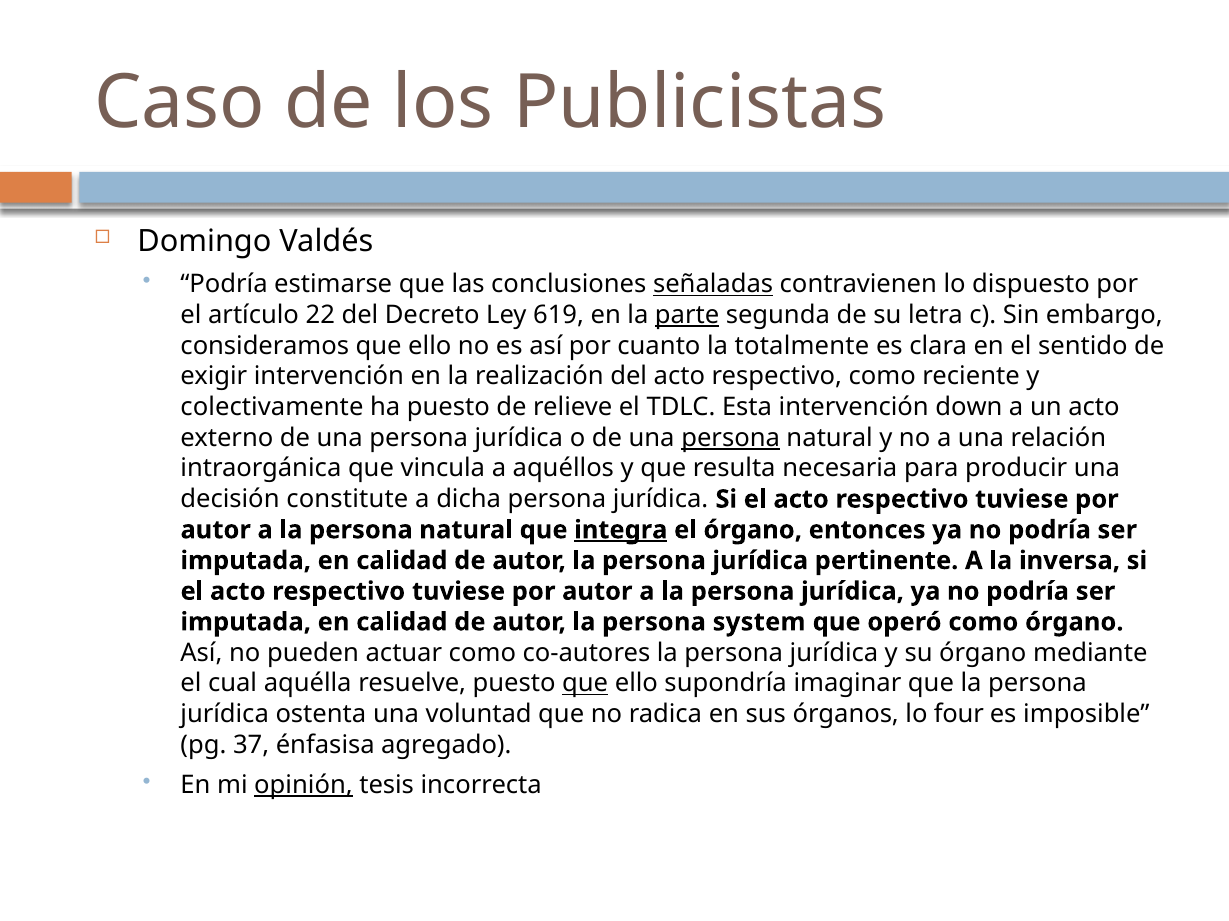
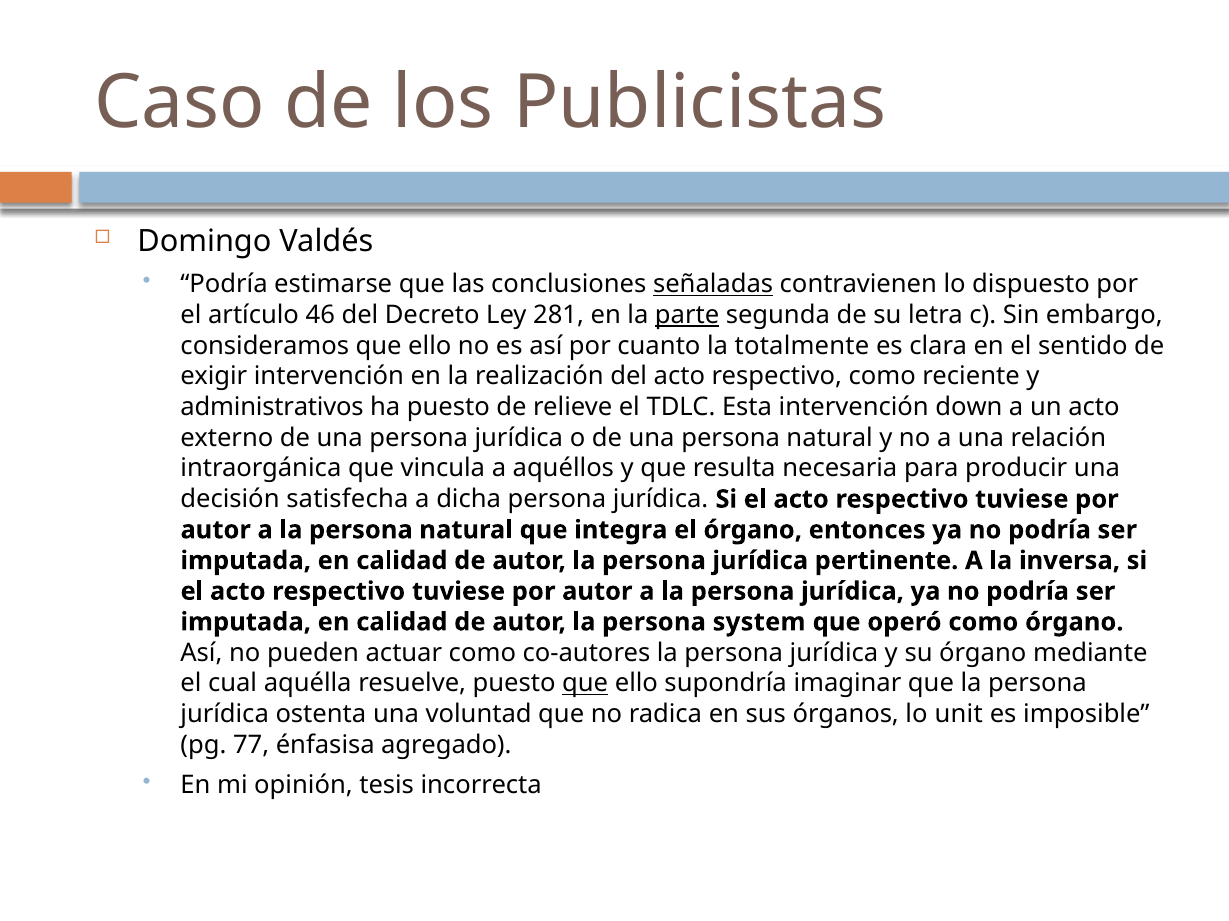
22: 22 -> 46
619: 619 -> 281
colectivamente: colectivamente -> administrativos
persona at (731, 438) underline: present -> none
constitute: constitute -> satisfecha
integra underline: present -> none
four: four -> unit
37: 37 -> 77
opinión underline: present -> none
